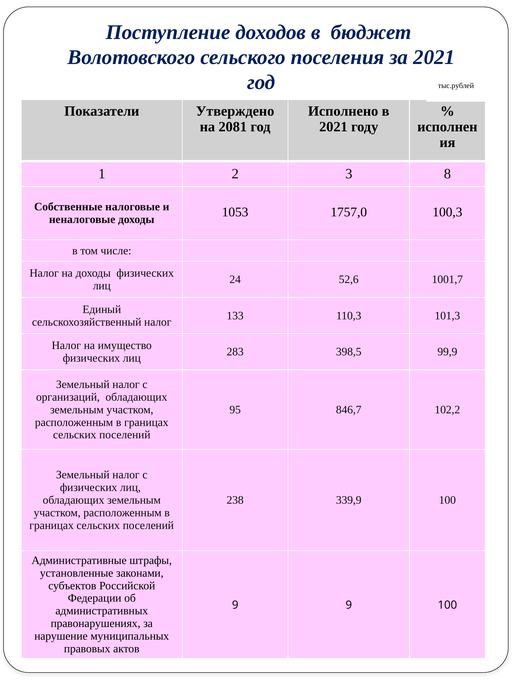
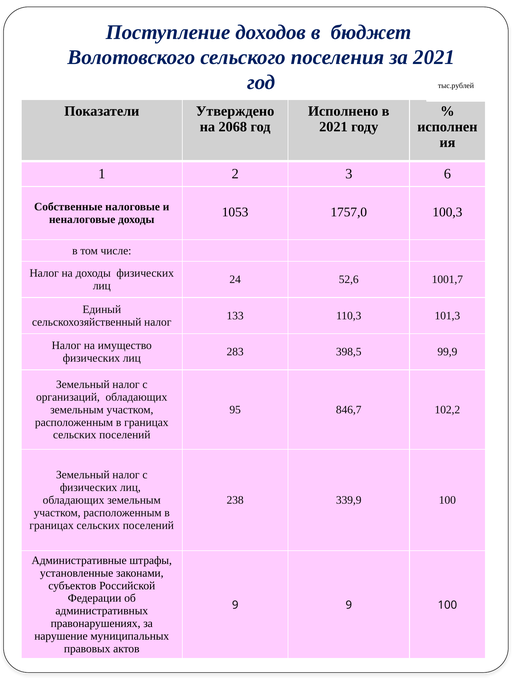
2081: 2081 -> 2068
8: 8 -> 6
